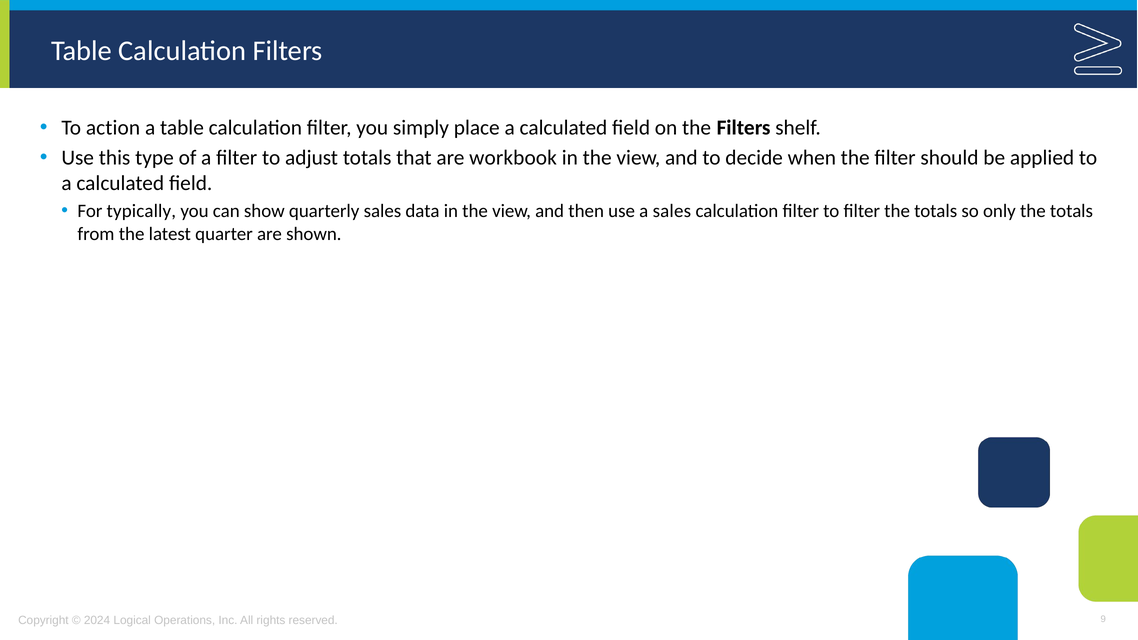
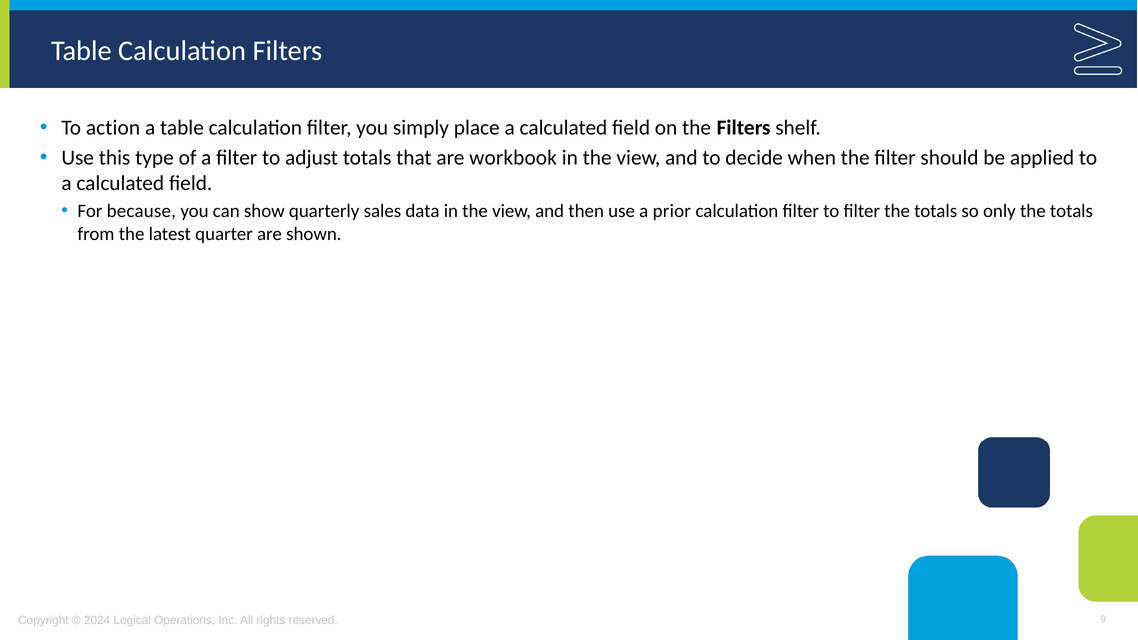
typically: typically -> because
a sales: sales -> prior
